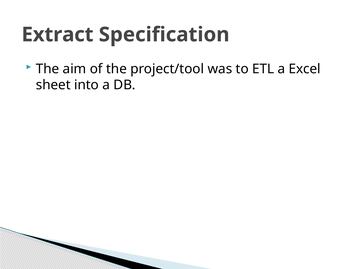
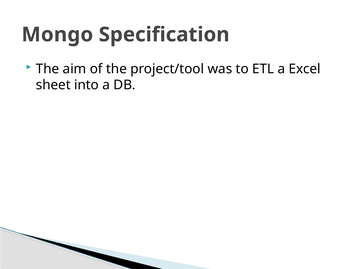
Extract: Extract -> Mongo
